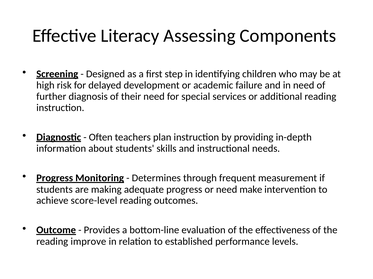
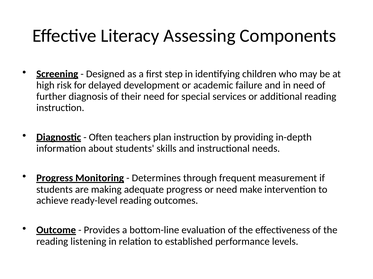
score-level: score-level -> ready-level
improve: improve -> listening
